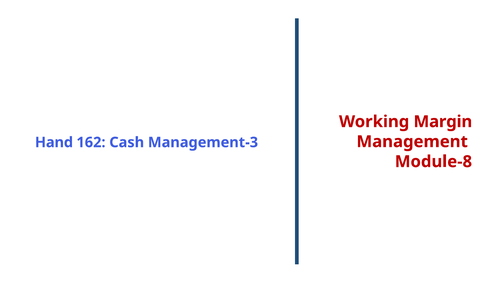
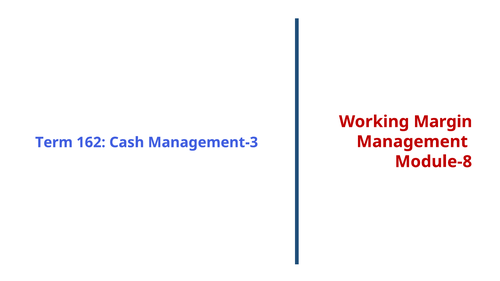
Hand: Hand -> Term
